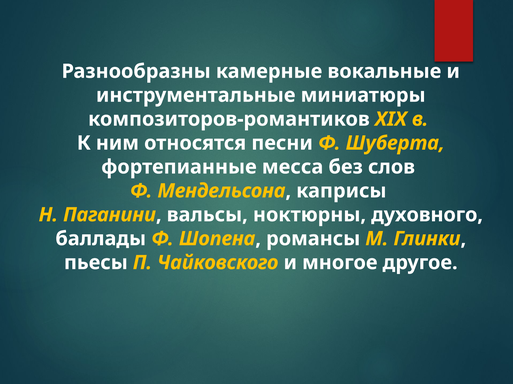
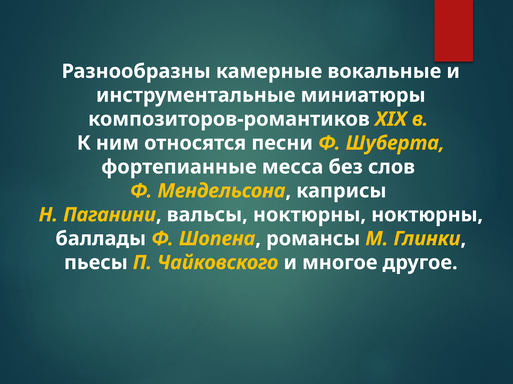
ноктюрны духовного: духовного -> ноктюрны
